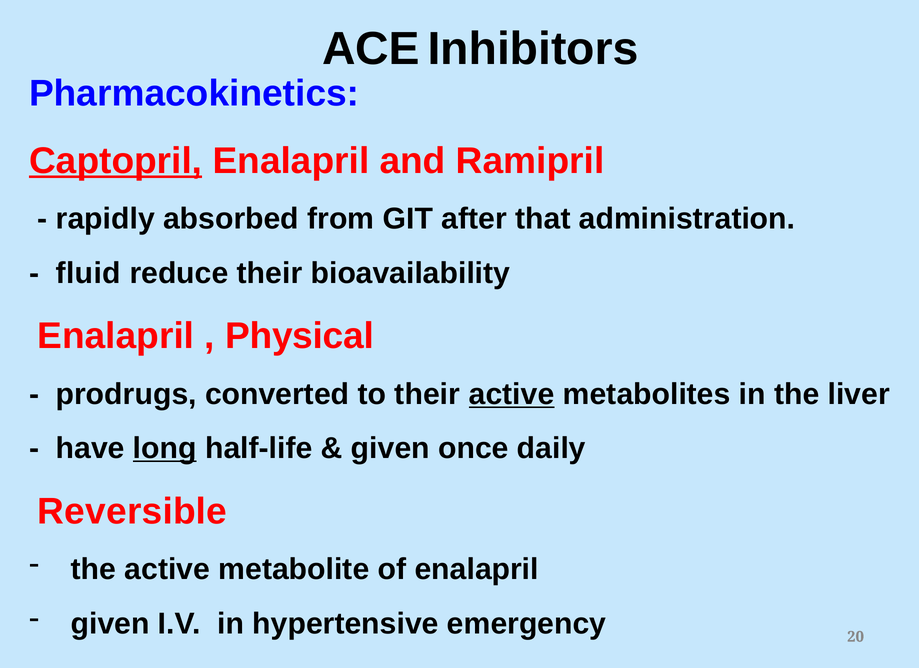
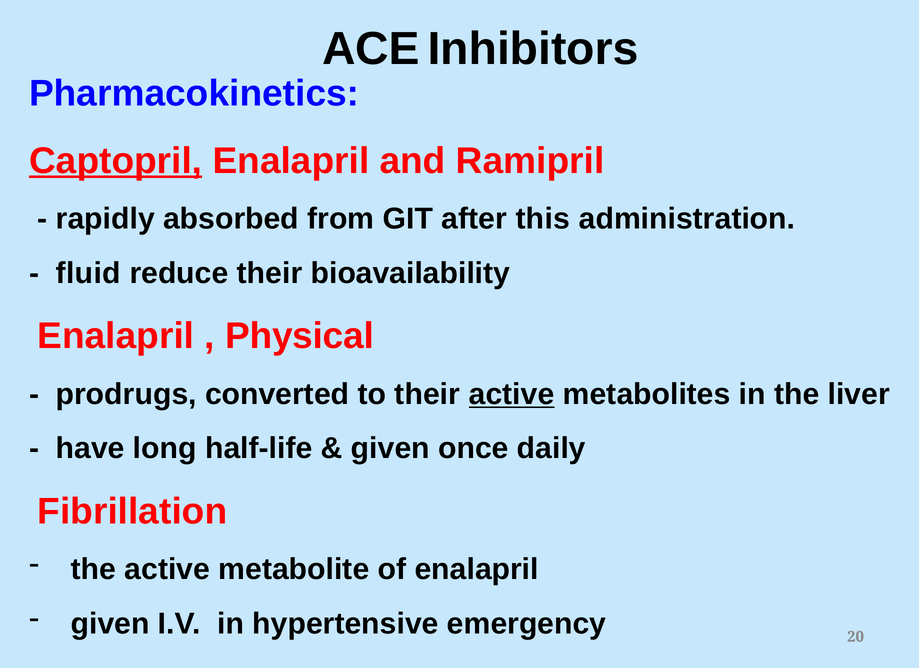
that: that -> this
long underline: present -> none
Reversible: Reversible -> Fibrillation
